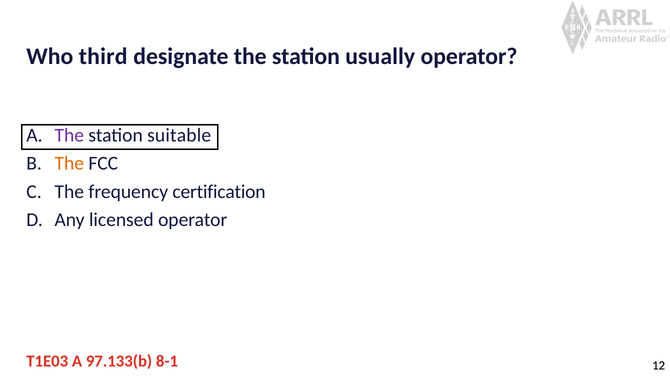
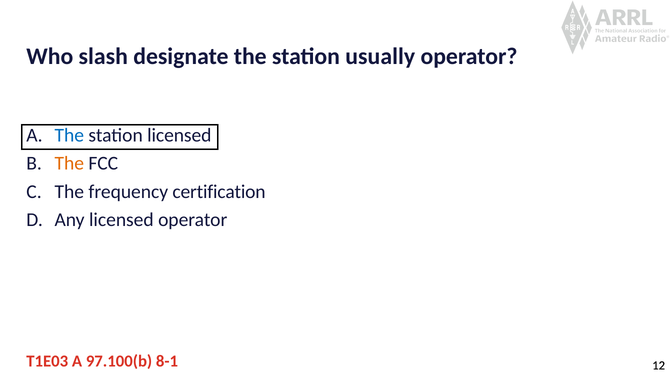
third: third -> slash
The at (69, 135) colour: purple -> blue
station suitable: suitable -> licensed
97.133(b: 97.133(b -> 97.100(b
